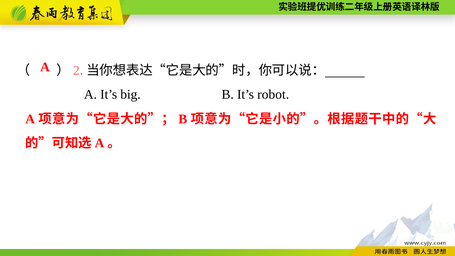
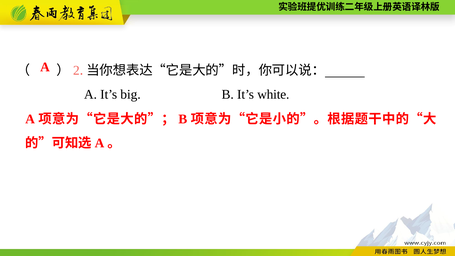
robot: robot -> white
